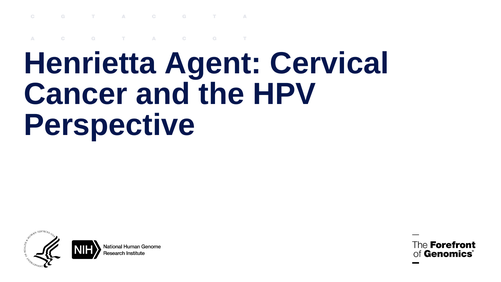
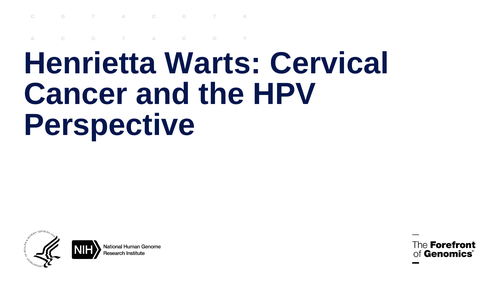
Agent: Agent -> Warts
